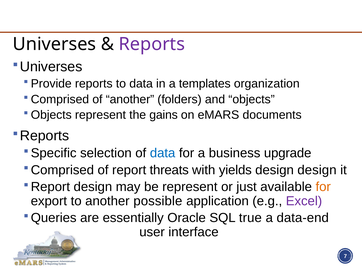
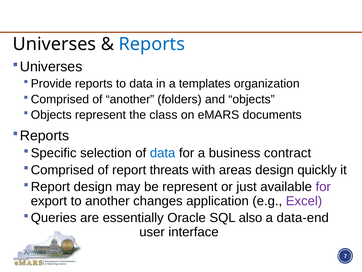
Reports at (152, 44) colour: purple -> blue
gains: gains -> class
upgrade: upgrade -> contract
yields: yields -> areas
design design: design -> quickly
for at (323, 186) colour: orange -> purple
possible: possible -> changes
true: true -> also
